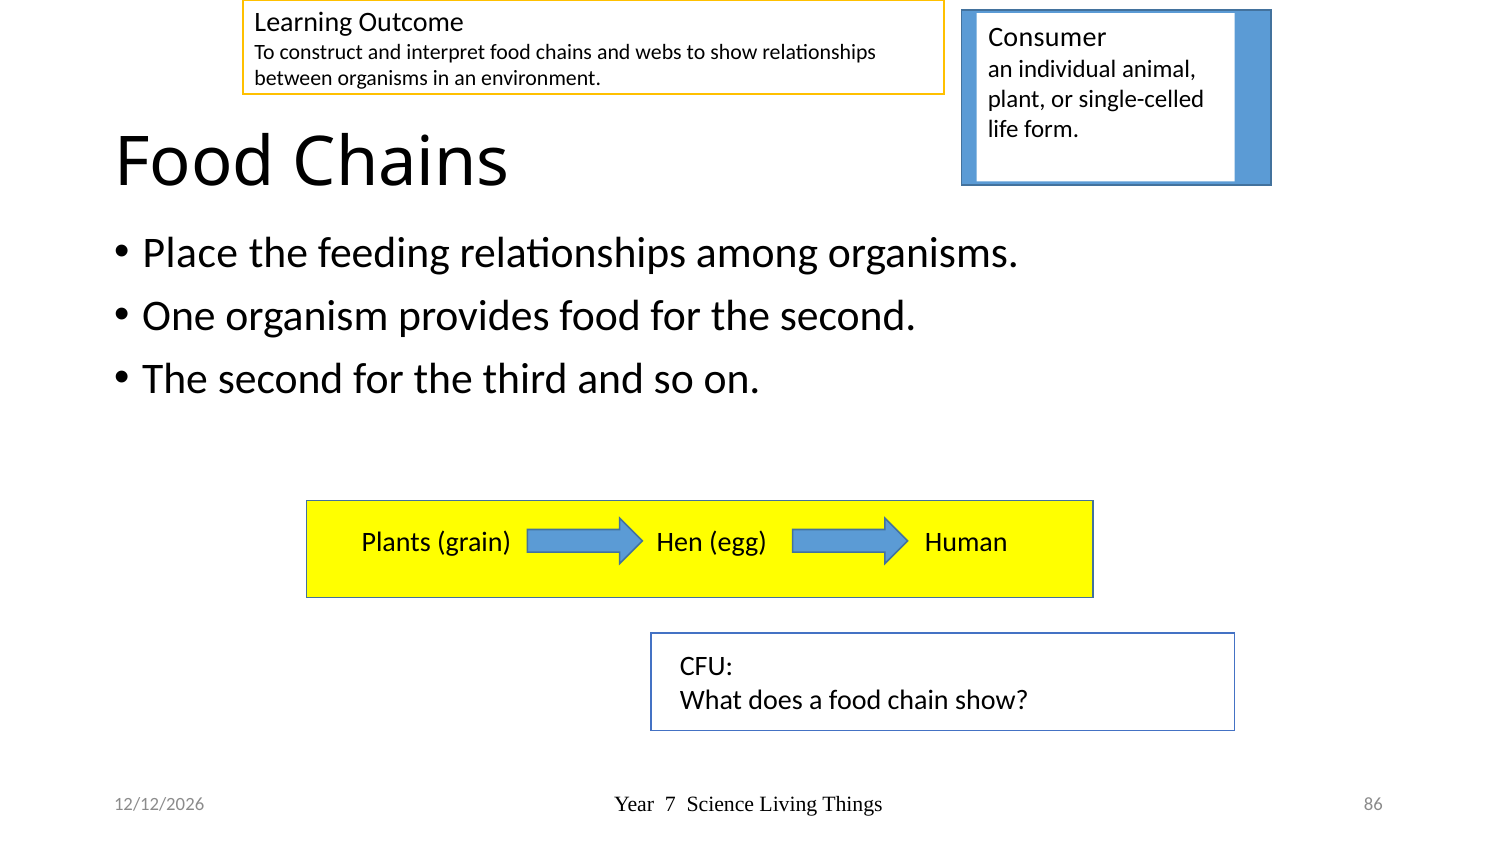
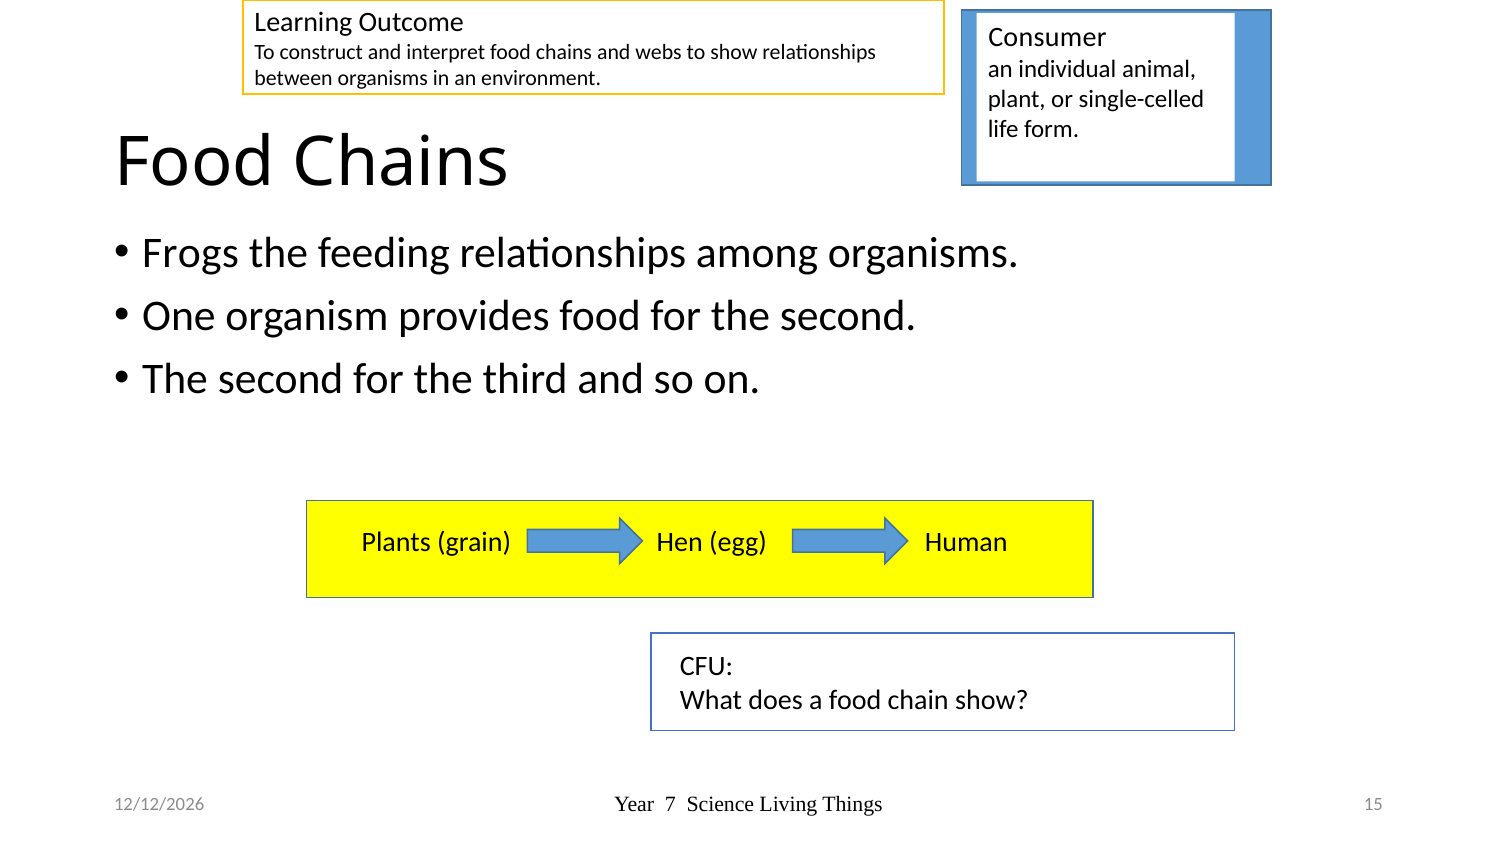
Place: Place -> Frogs
86: 86 -> 15
